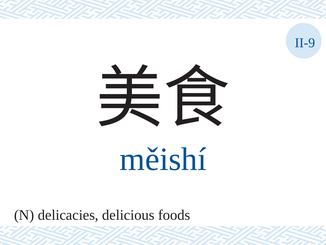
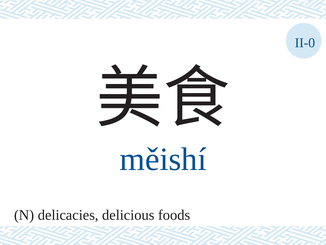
II-9: II-9 -> II-0
